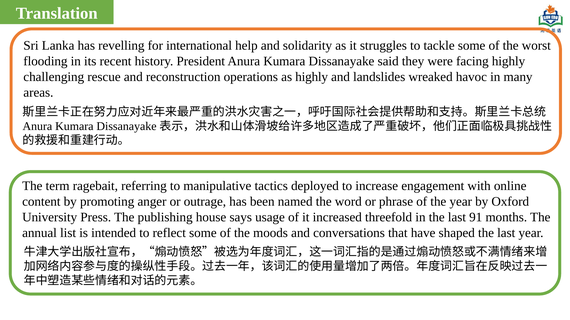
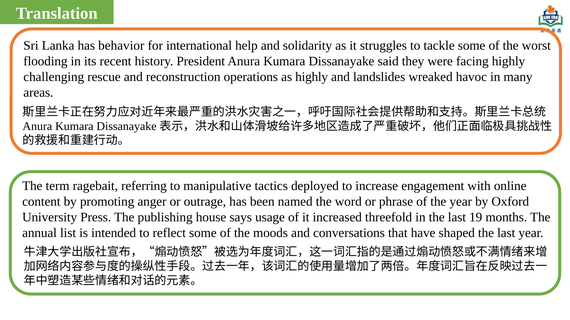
revelling: revelling -> behavior
91: 91 -> 19
